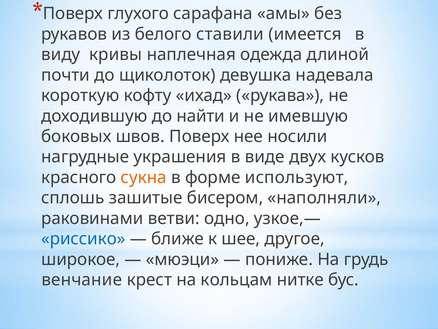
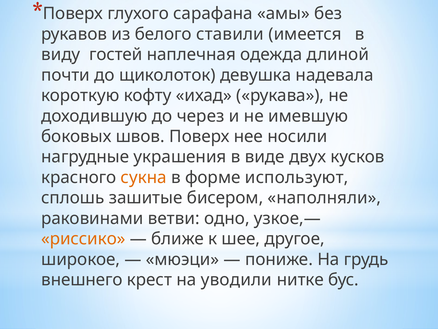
кривы: кривы -> гостей
найти: найти -> через
риссико colour: blue -> orange
венчание: венчание -> внешнего
кольцам: кольцам -> уводили
